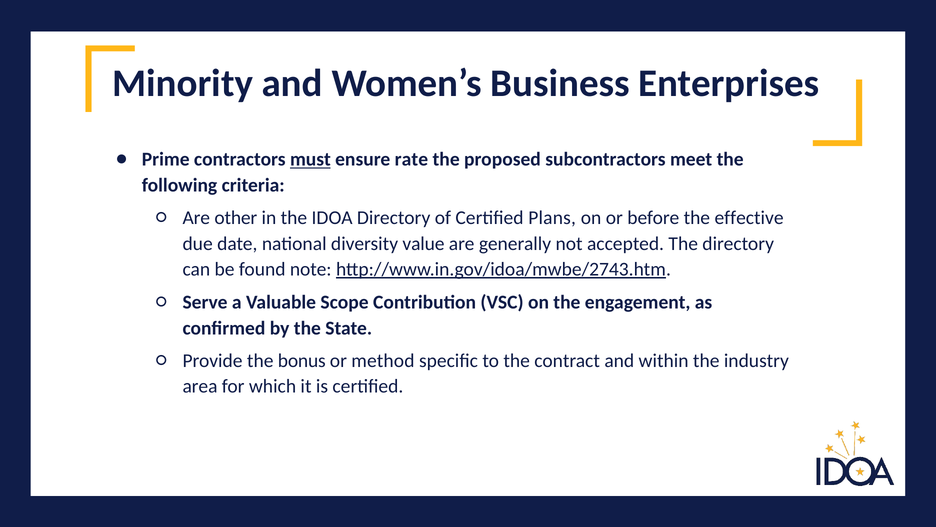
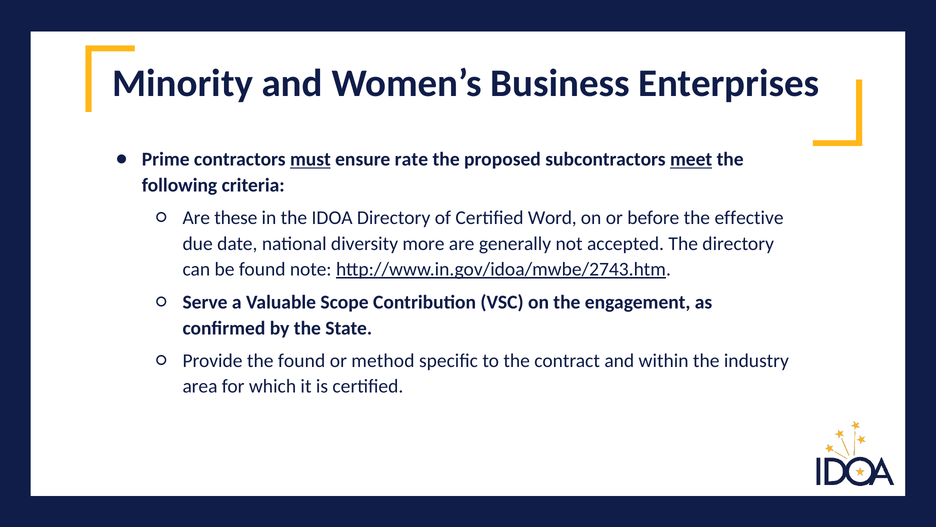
meet underline: none -> present
other: other -> these
Plans: Plans -> Word
value: value -> more
the bonus: bonus -> found
